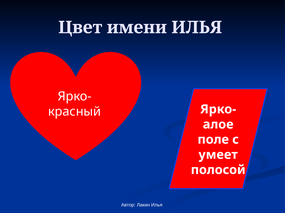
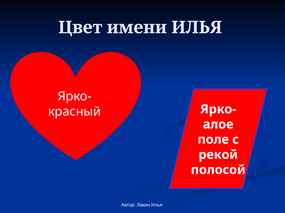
умеет: умеет -> рекой
